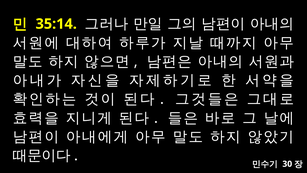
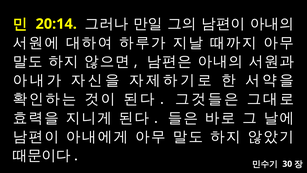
35:14: 35:14 -> 20:14
